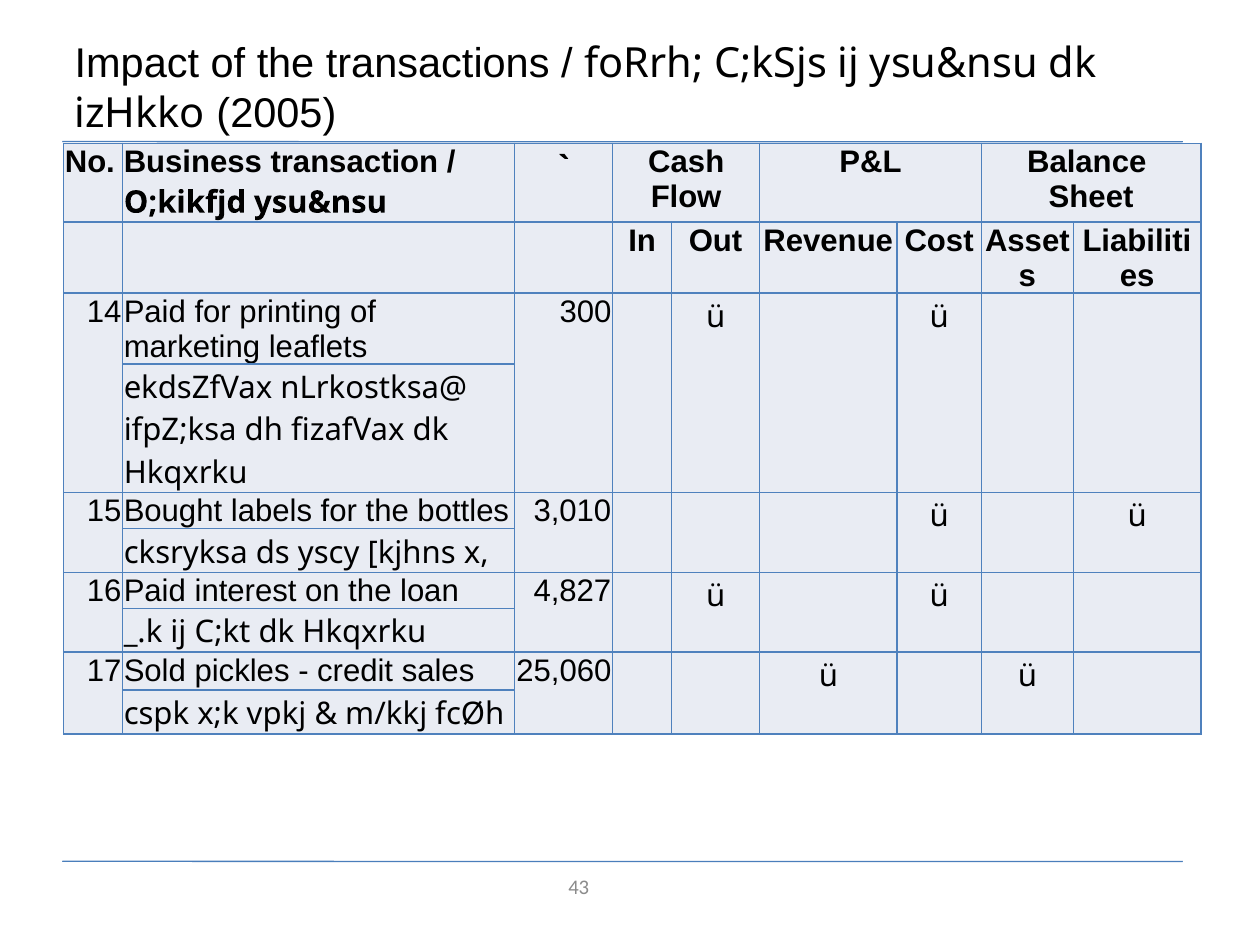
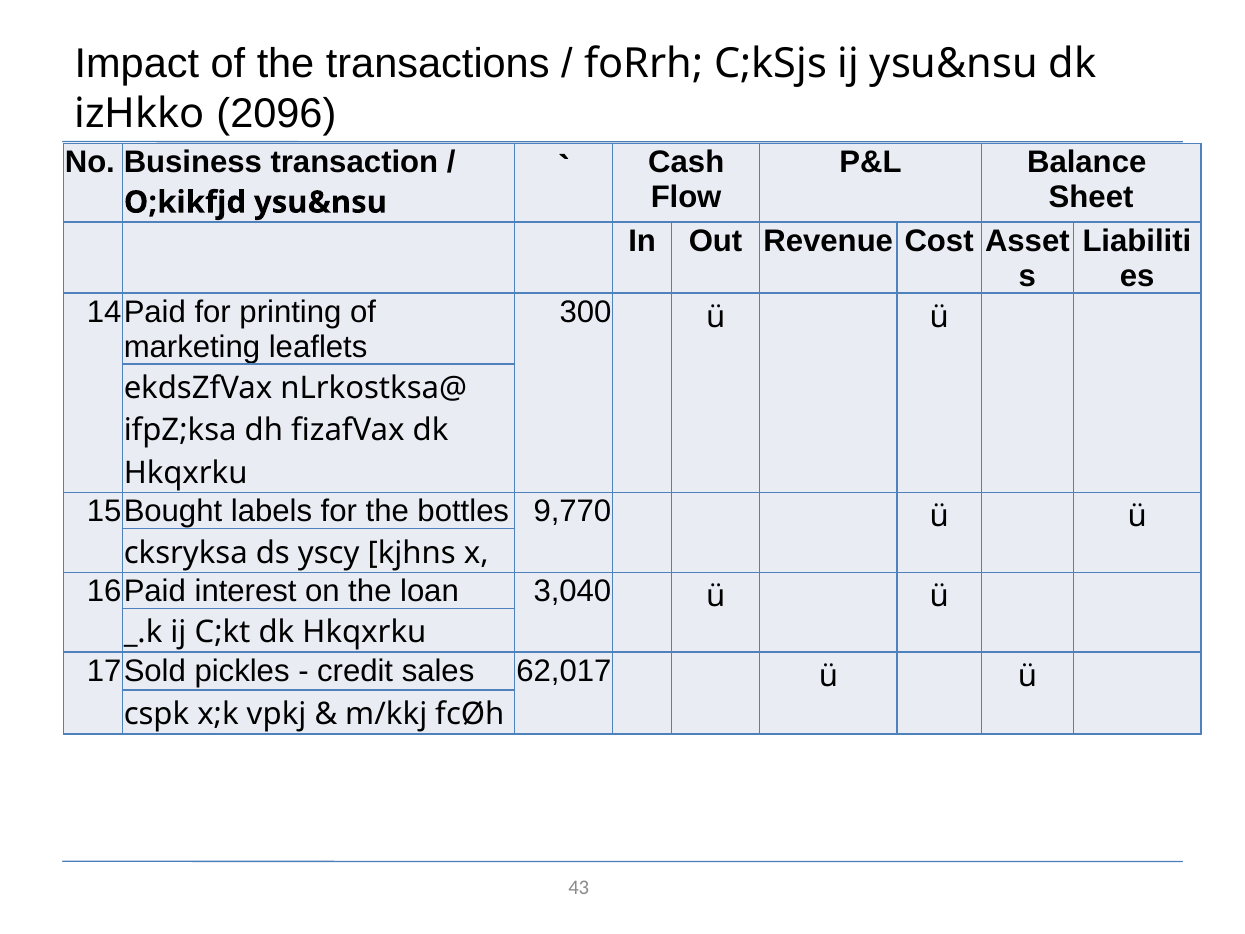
2005: 2005 -> 2096
3,010: 3,010 -> 9,770
4,827: 4,827 -> 3,040
25,060: 25,060 -> 62,017
